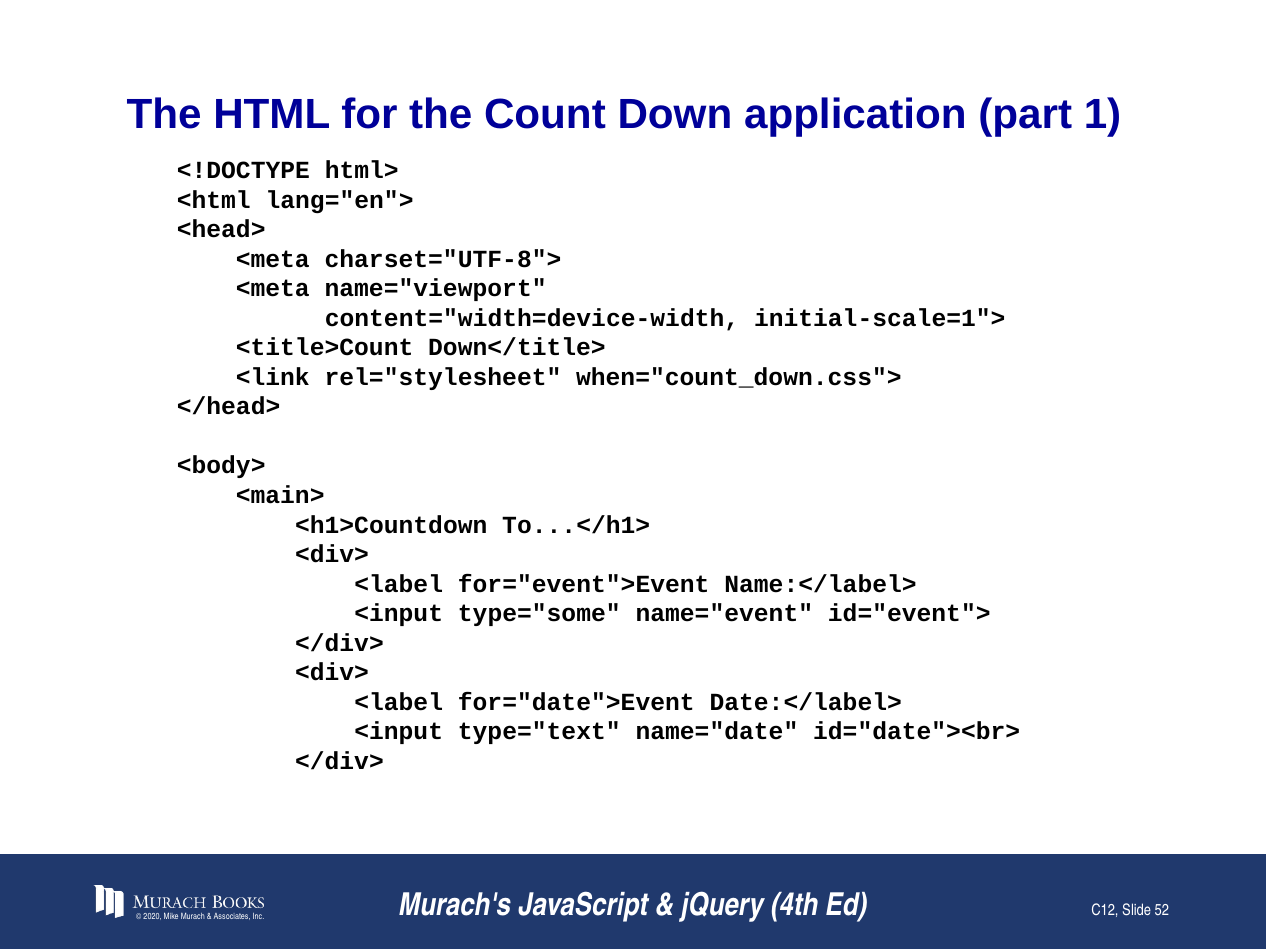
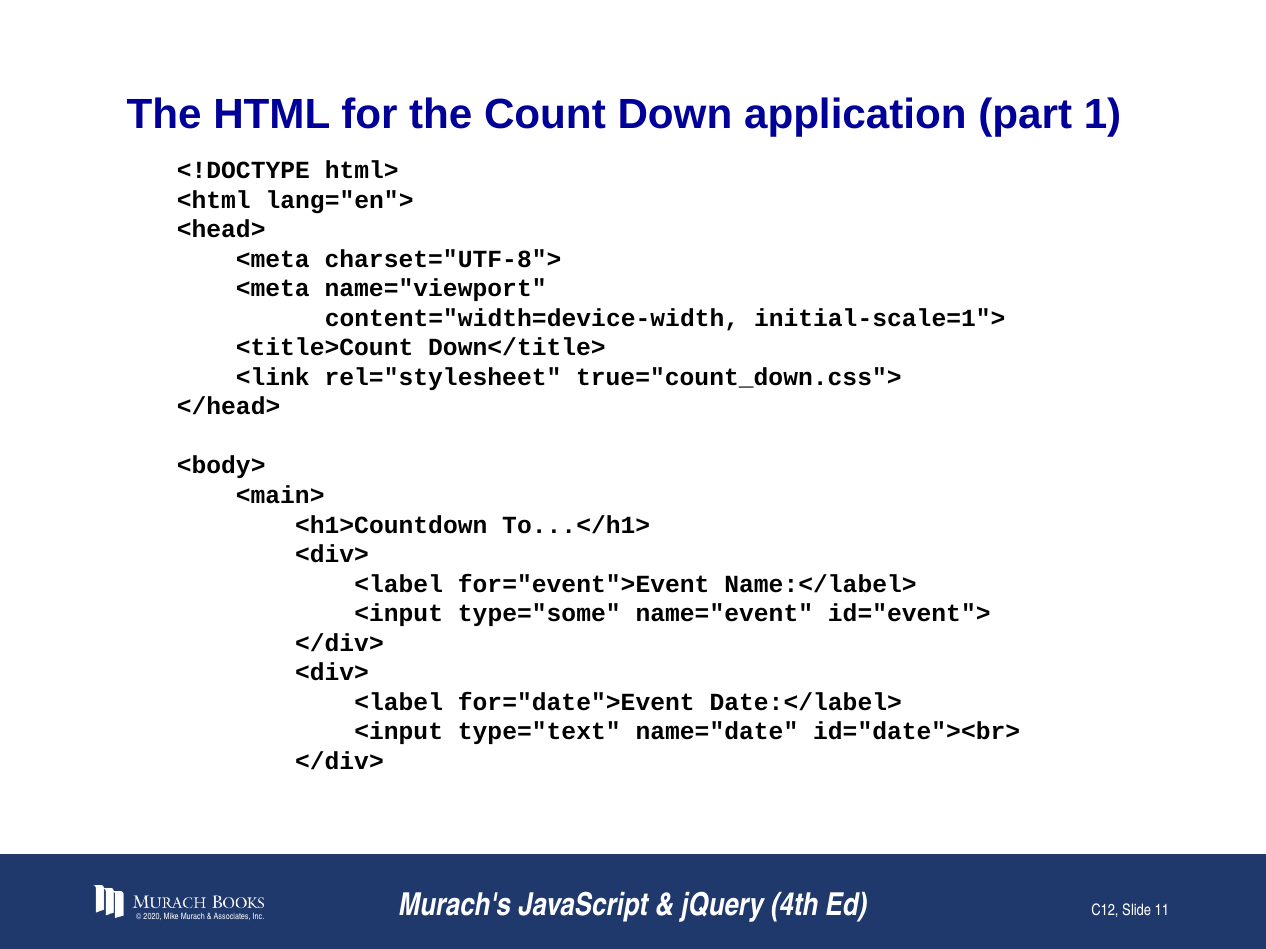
when="count_down.css">: when="count_down.css"> -> true="count_down.css">
52: 52 -> 11
